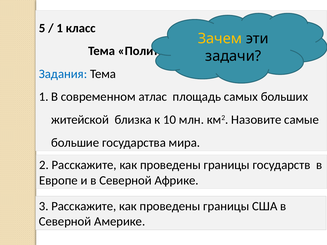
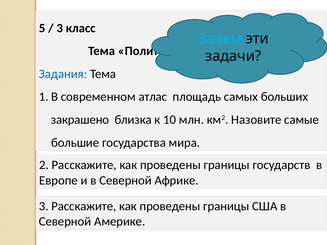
1 at (60, 28): 1 -> 3
Зачем colour: yellow -> light blue
житейской: житейской -> закрашено
